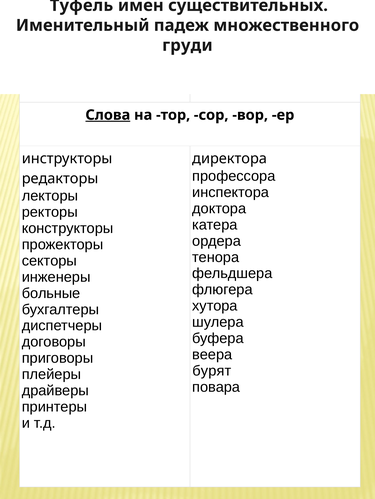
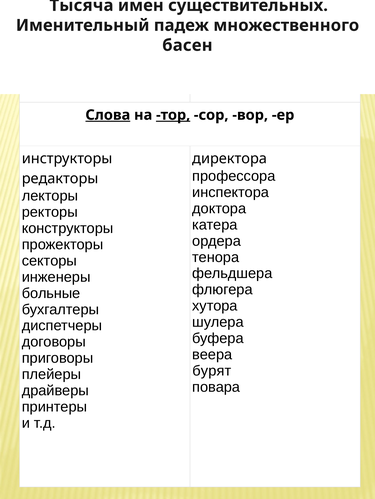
Туфель: Туфель -> Тысяча
груди: груди -> басен
тор underline: none -> present
